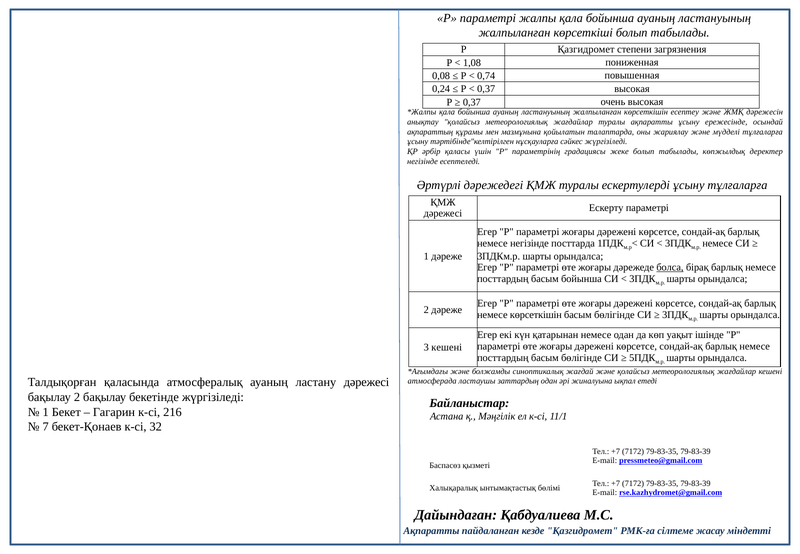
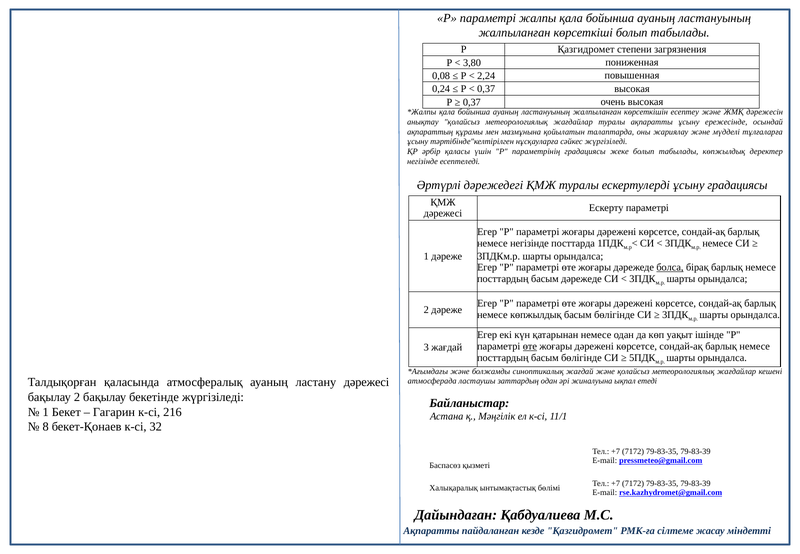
1,08: 1,08 -> 3,80
0,74: 0,74 -> 2,24
ұсыну тұлғаларға: тұлғаларға -> градациясы
басым бойынша: бойынша -> дәрежеде
немесе көрсеткішін: көрсеткішін -> көпжылдық
өте at (530, 346) underline: none -> present
3 кешені: кешені -> жағдай
7: 7 -> 8
